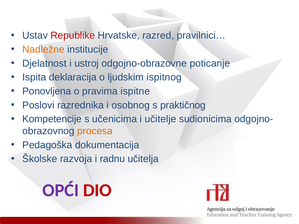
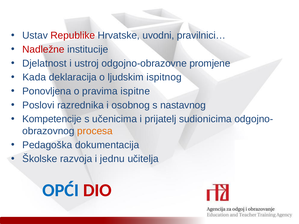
razred: razred -> uvodni
Nadležne colour: orange -> red
poticanje: poticanje -> promjene
Ispita: Ispita -> Kada
praktičnog: praktičnog -> nastavnog
učitelje: učitelje -> prijatelj
radnu: radnu -> jednu
OPĆI colour: purple -> blue
